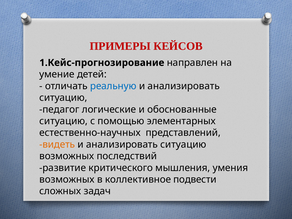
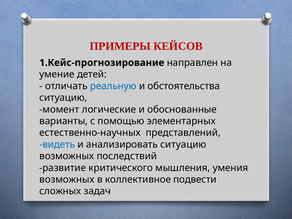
анализировать at (184, 86): анализировать -> обстоятельства
педагог: педагог -> момент
ситуацию at (64, 121): ситуацию -> варианты
видеть colour: orange -> blue
